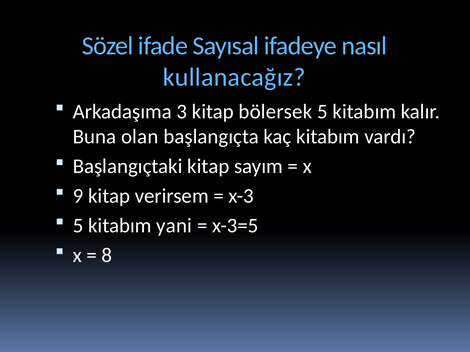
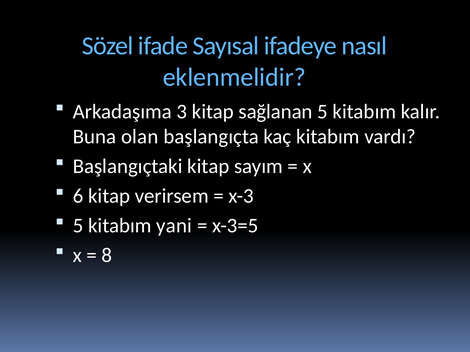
kullanacağız: kullanacağız -> eklenmelidir
bölersek: bölersek -> sağlanan
9: 9 -> 6
